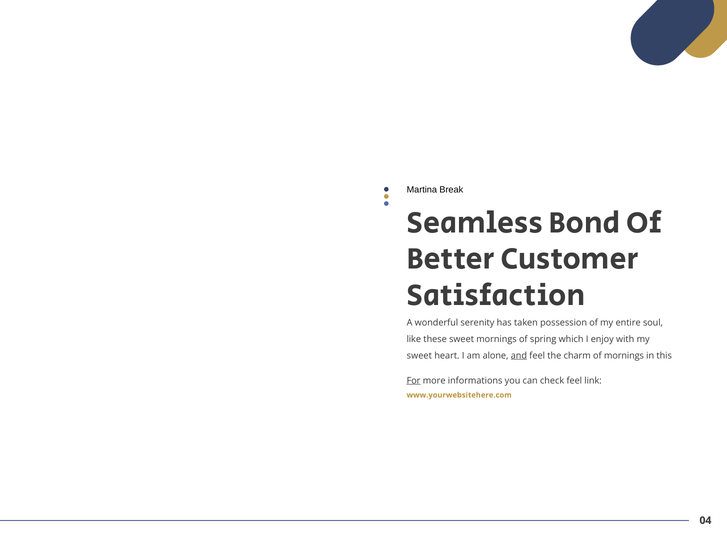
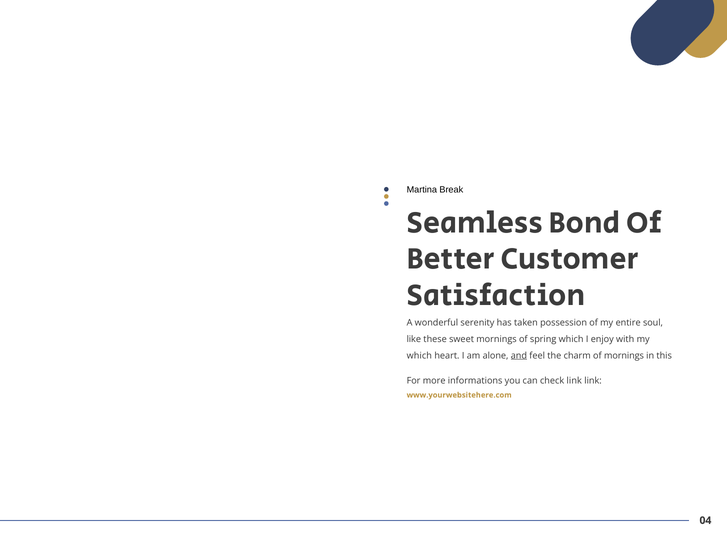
sweet at (419, 356): sweet -> which
For underline: present -> none
check feel: feel -> link
